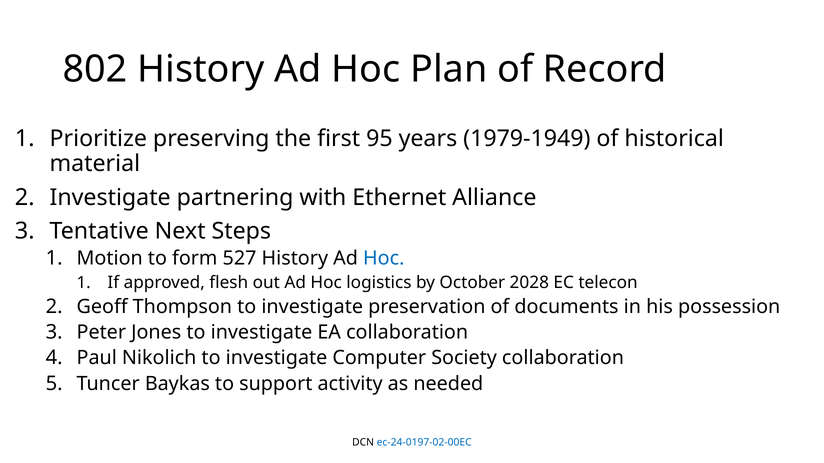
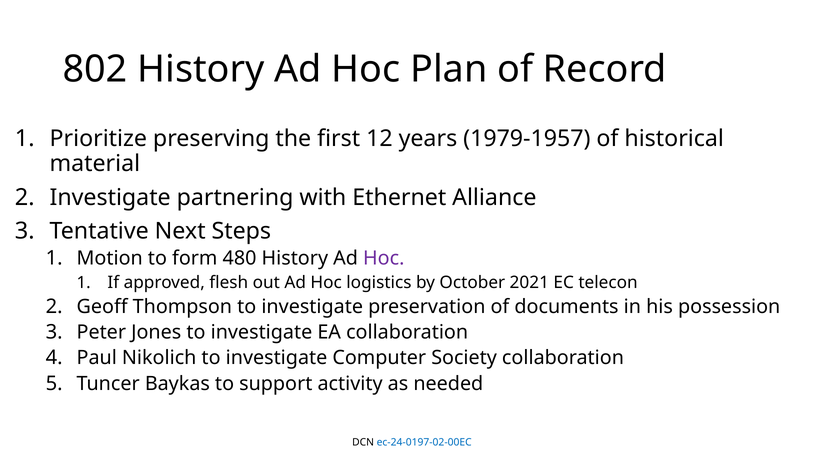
95: 95 -> 12
1979-1949: 1979-1949 -> 1979-1957
527: 527 -> 480
Hoc at (384, 259) colour: blue -> purple
2028: 2028 -> 2021
